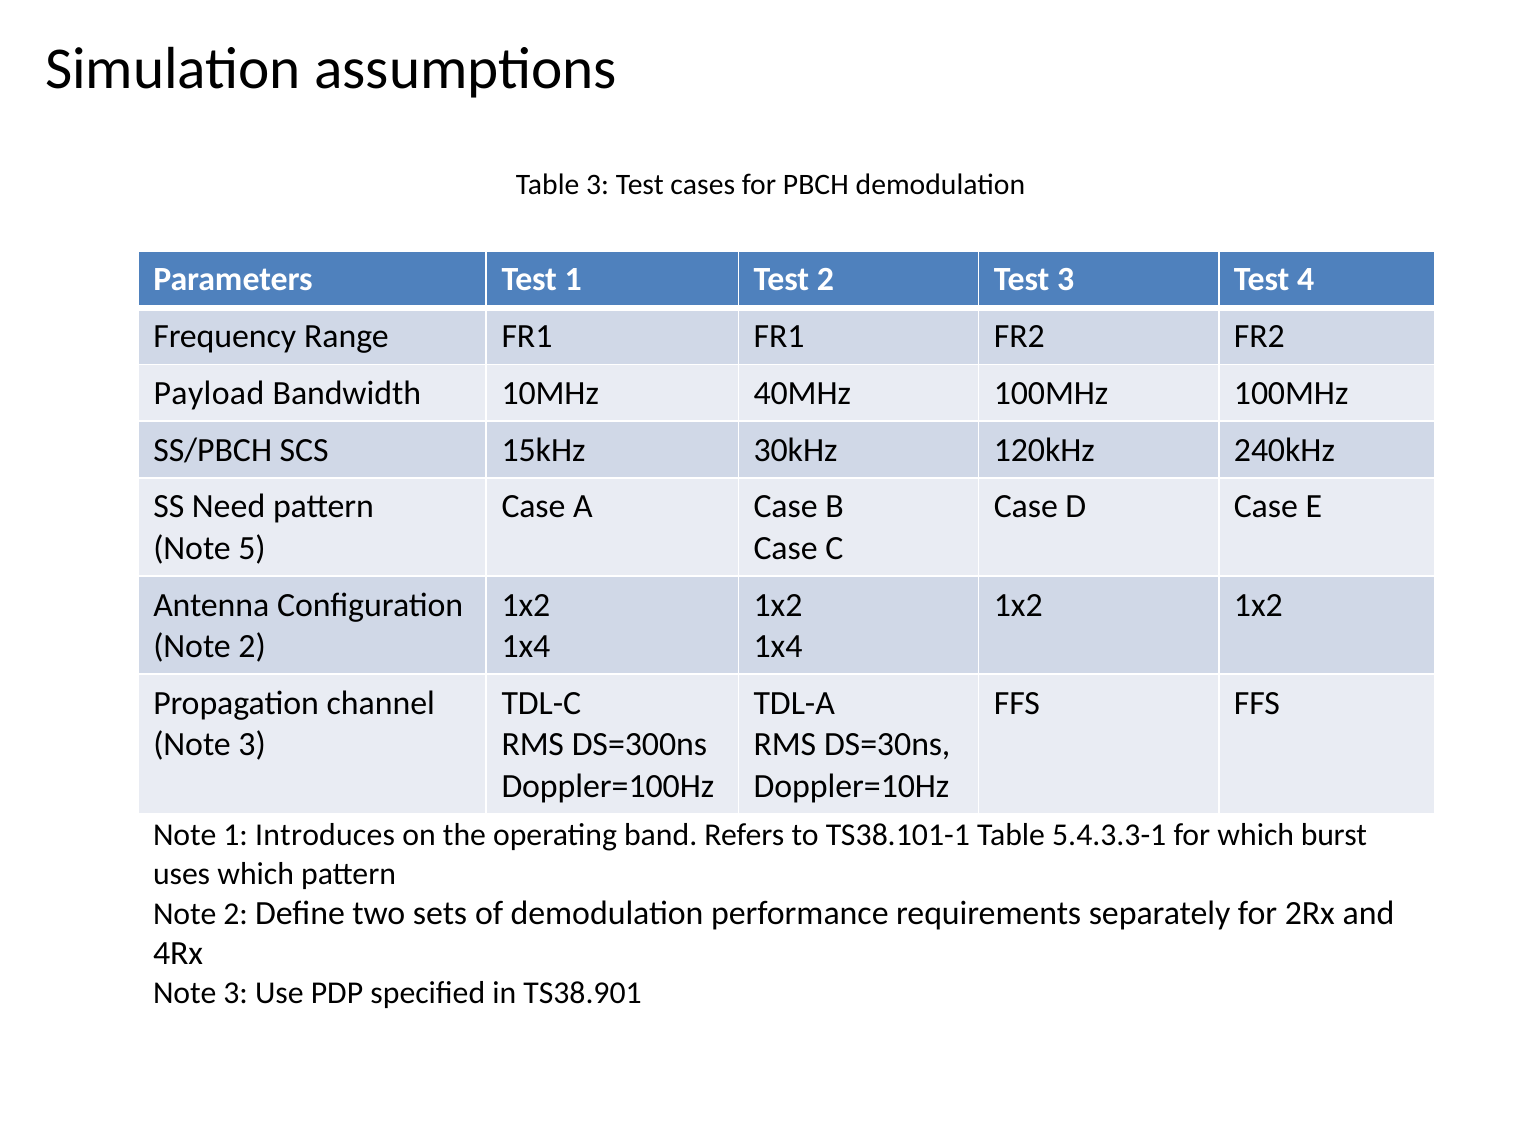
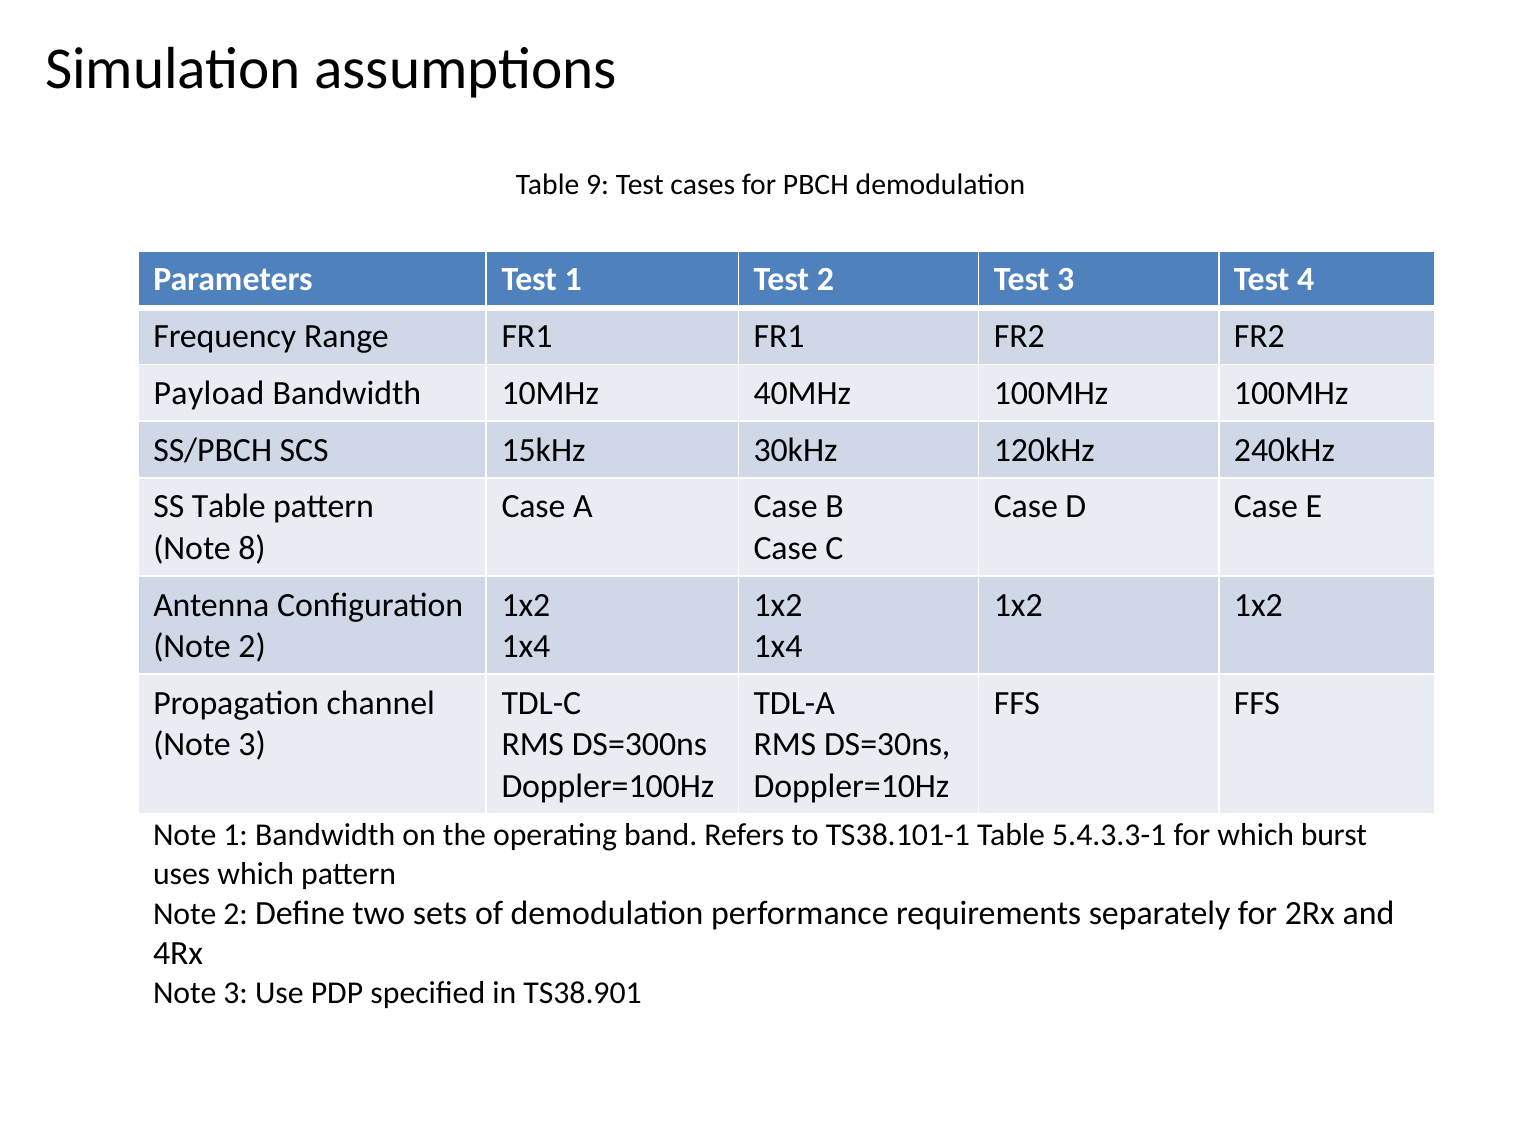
Table 3: 3 -> 9
SS Need: Need -> Table
5: 5 -> 8
1 Introduces: Introduces -> Bandwidth
